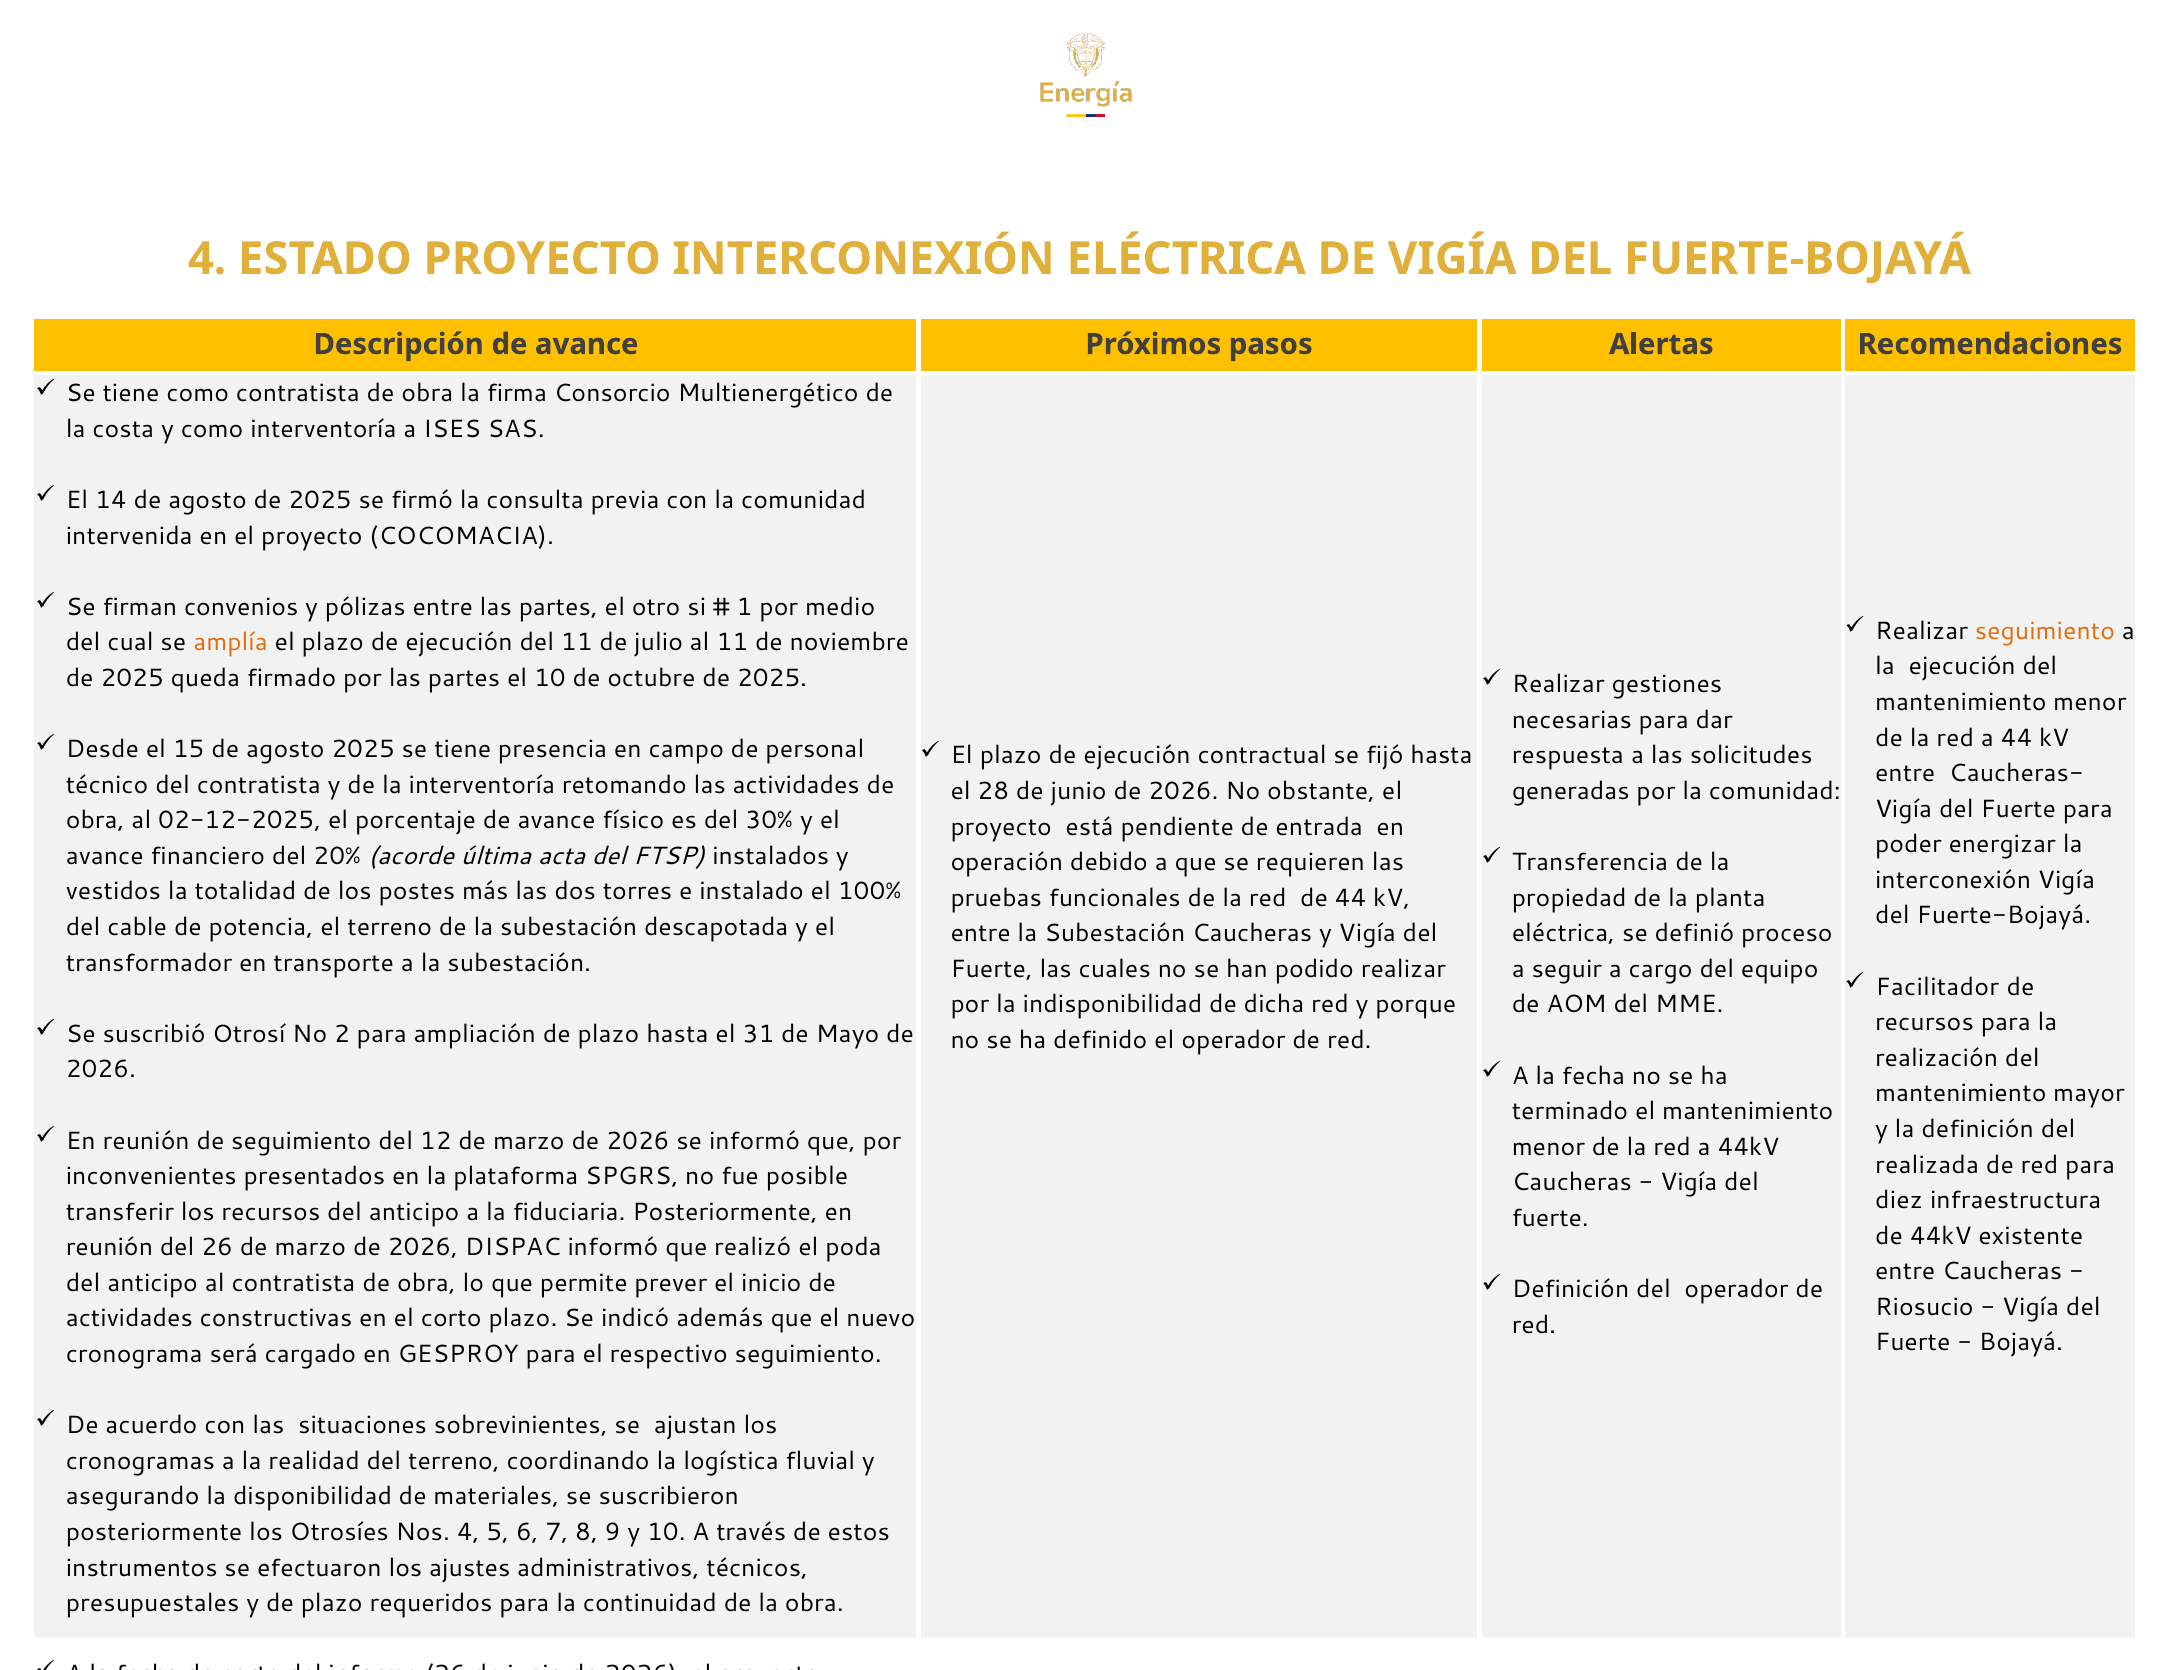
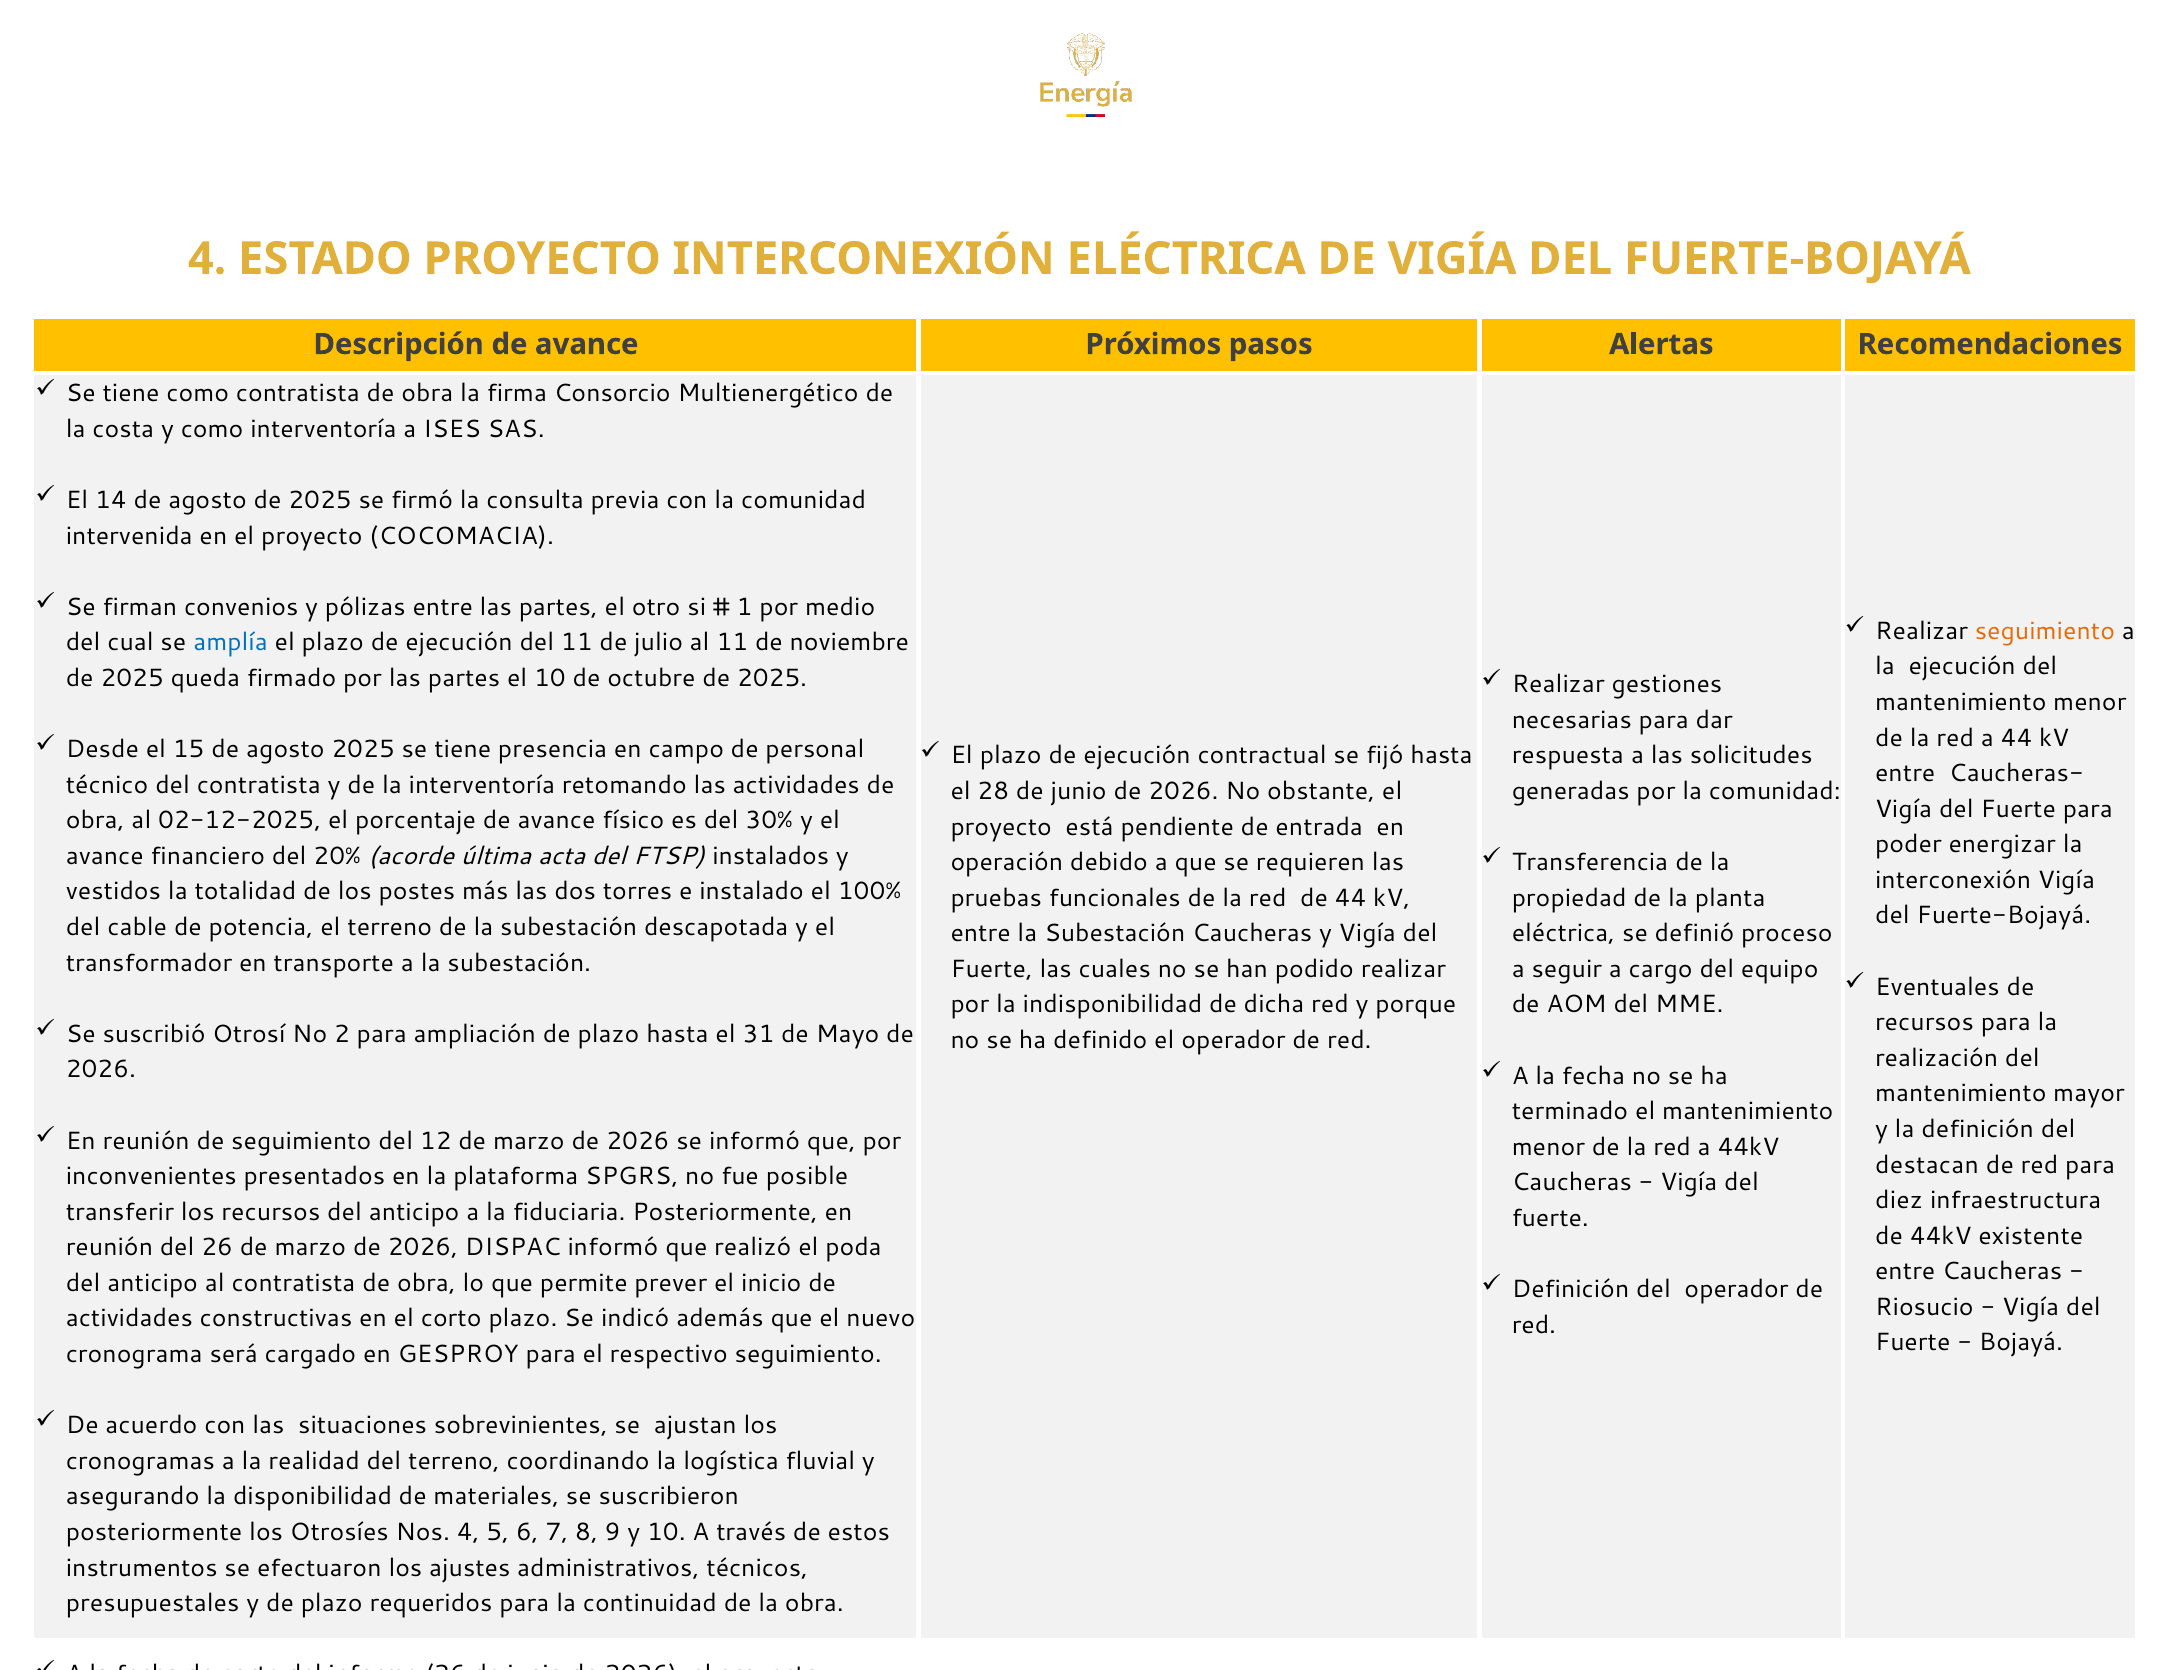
amplía colour: orange -> blue
Facilitador: Facilitador -> Eventuales
realizada: realizada -> destacan
